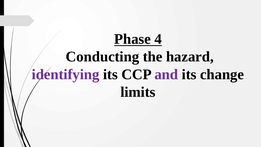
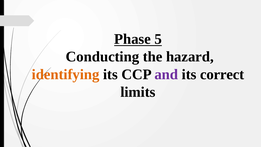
4: 4 -> 5
identifying colour: purple -> orange
change: change -> correct
